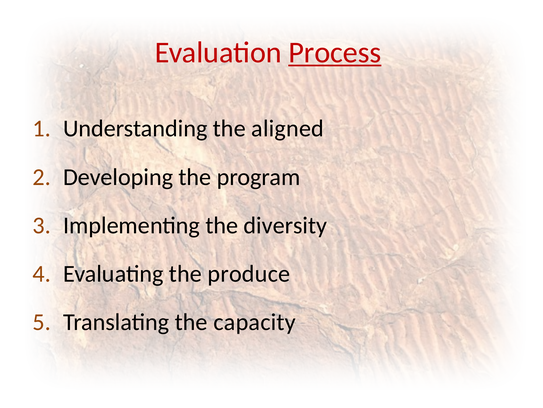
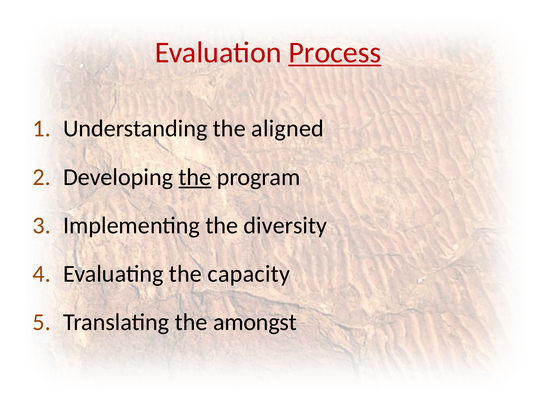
the at (195, 177) underline: none -> present
produce: produce -> capacity
capacity: capacity -> amongst
